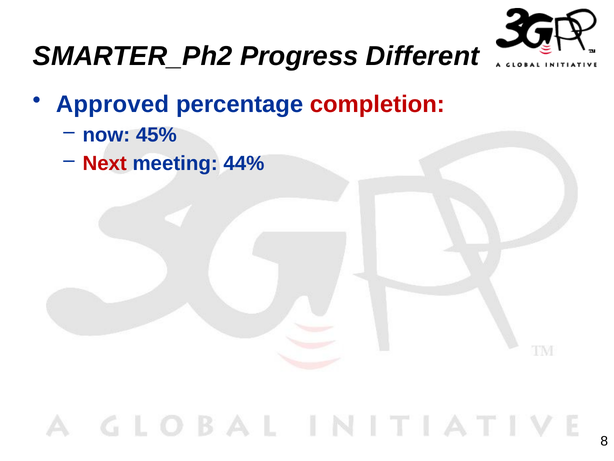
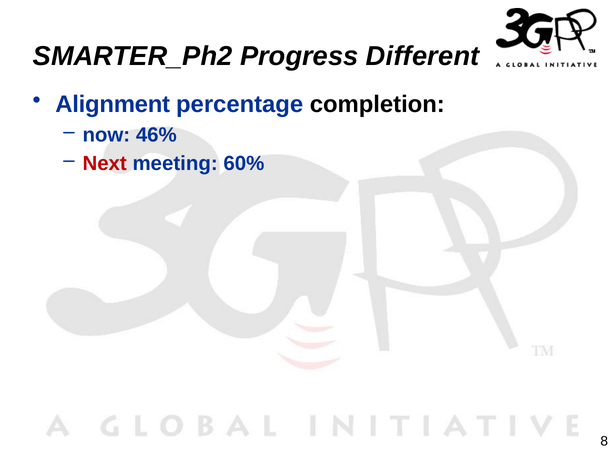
Approved: Approved -> Alignment
completion colour: red -> black
45%: 45% -> 46%
44%: 44% -> 60%
